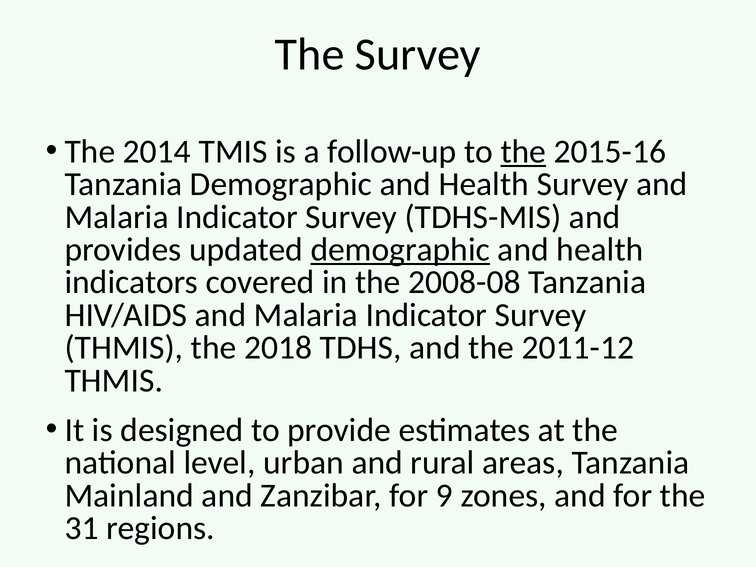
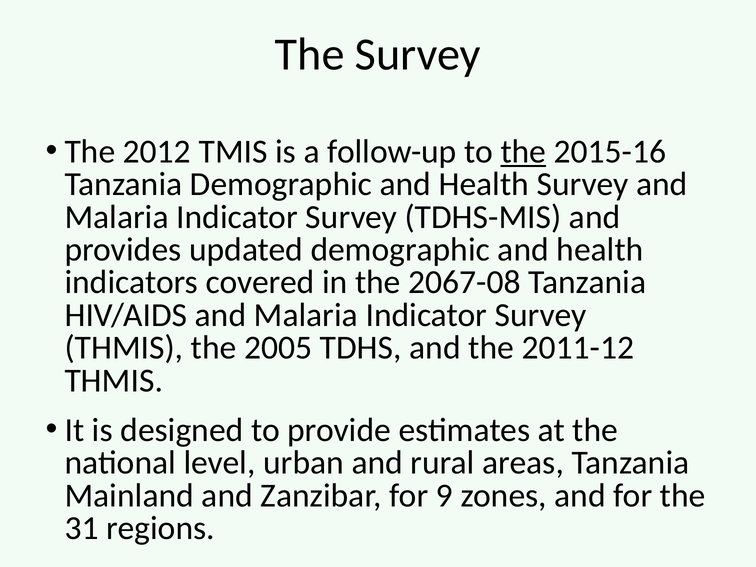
2014: 2014 -> 2012
demographic at (400, 250) underline: present -> none
2008-08: 2008-08 -> 2067-08
2018: 2018 -> 2005
